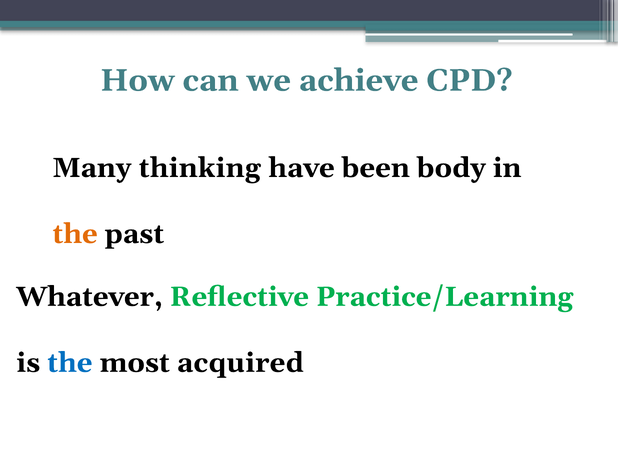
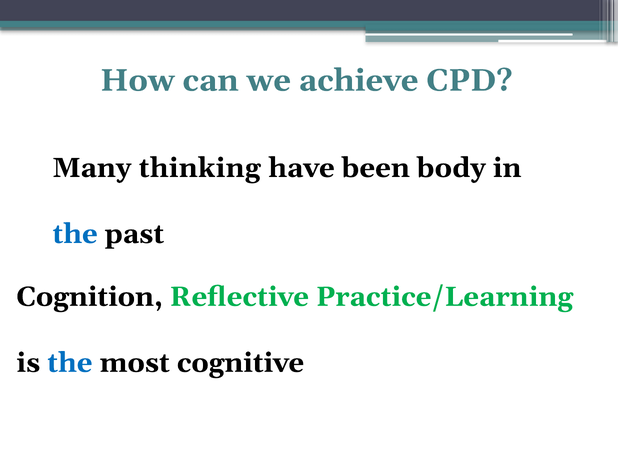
the at (75, 234) colour: orange -> blue
Whatever: Whatever -> Cognition
acquired: acquired -> cognitive
